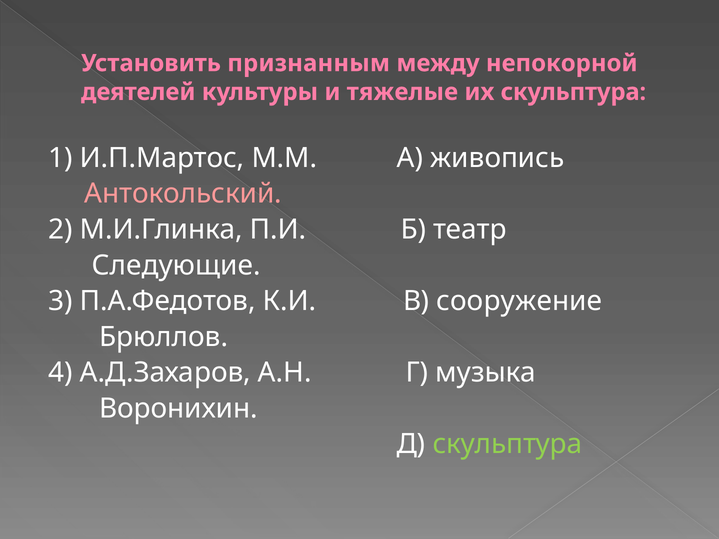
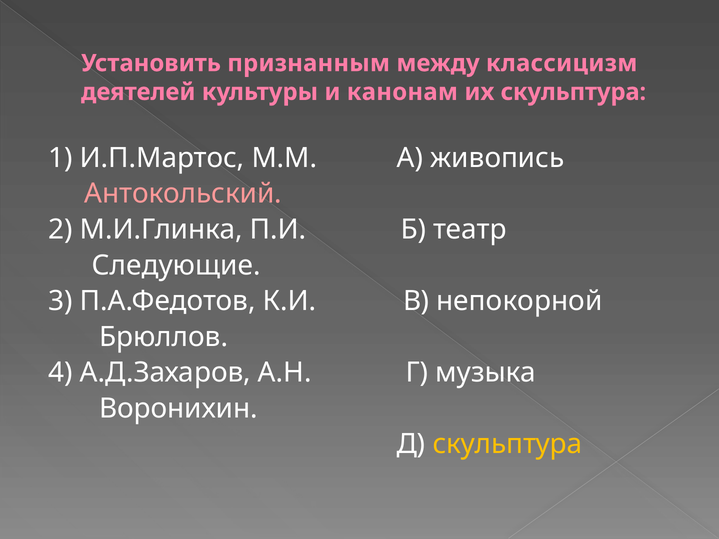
непокорной: непокорной -> классицизм
тяжелые: тяжелые -> канонам
сооружение: сооружение -> непокорной
скульптура at (507, 444) colour: light green -> yellow
